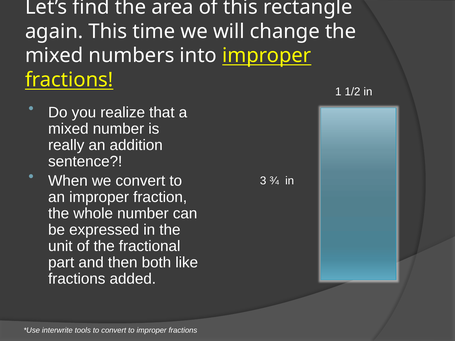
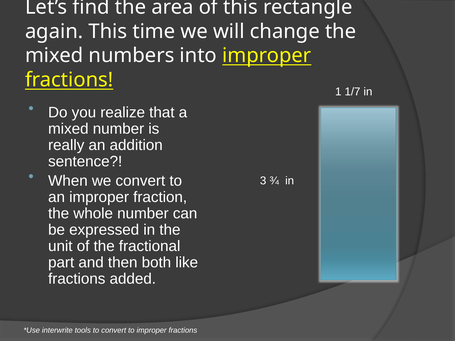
1/2: 1/2 -> 1/7
